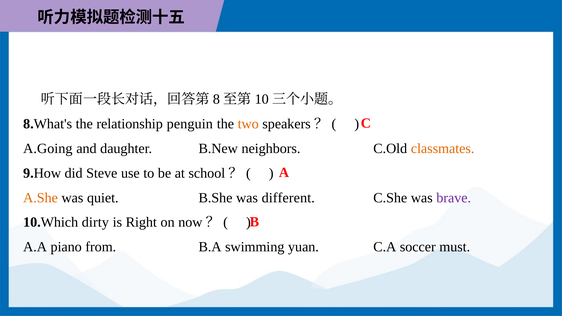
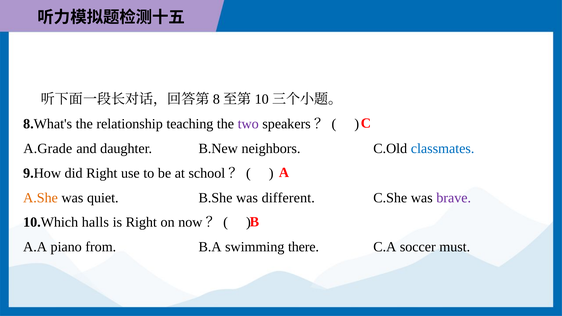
penguin: penguin -> teaching
two colour: orange -> purple
A.Going: A.Going -> A.Grade
classmates colour: orange -> blue
did Steve: Steve -> Right
dirty: dirty -> halls
yuan: yuan -> there
